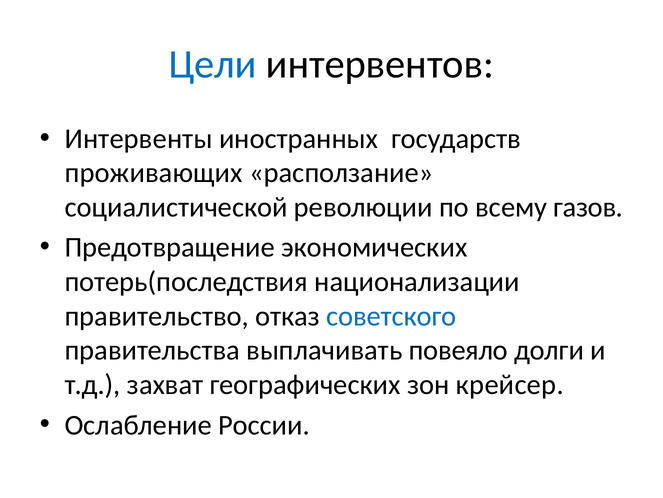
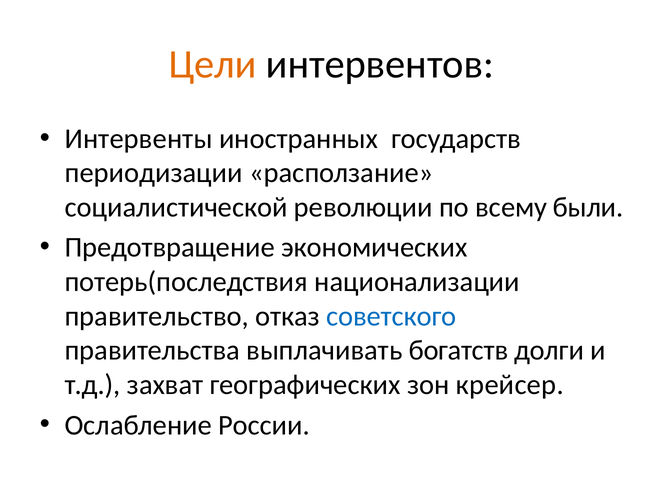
Цели colour: blue -> orange
проживающих: проживающих -> периодизации
газов: газов -> были
повеяло: повеяло -> богатств
